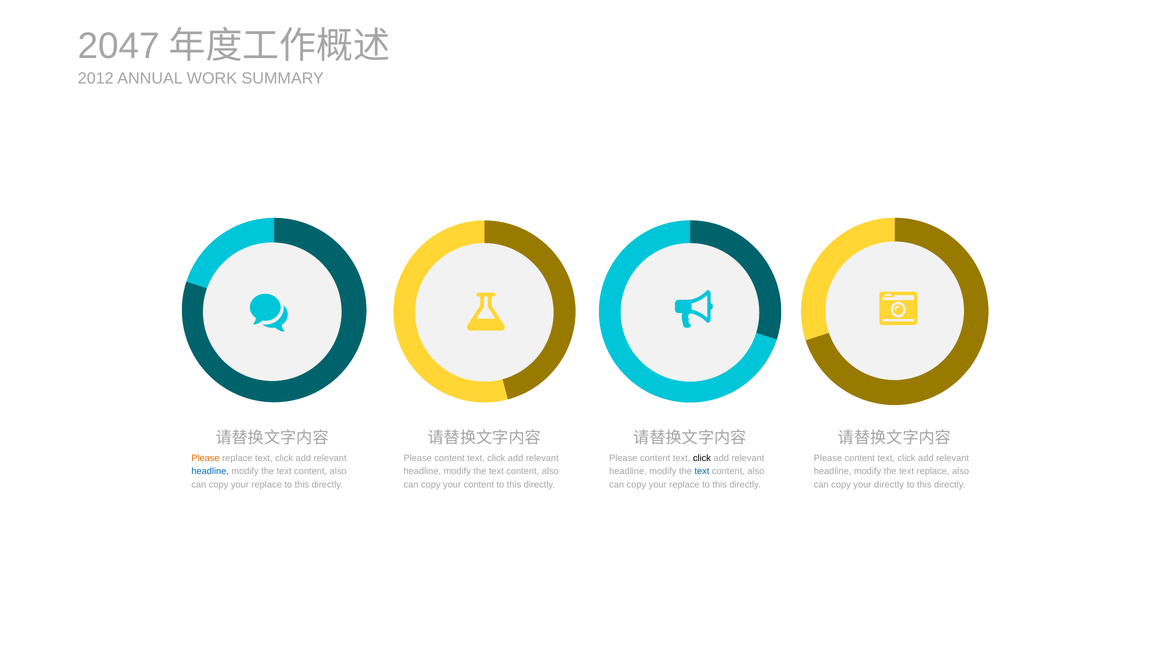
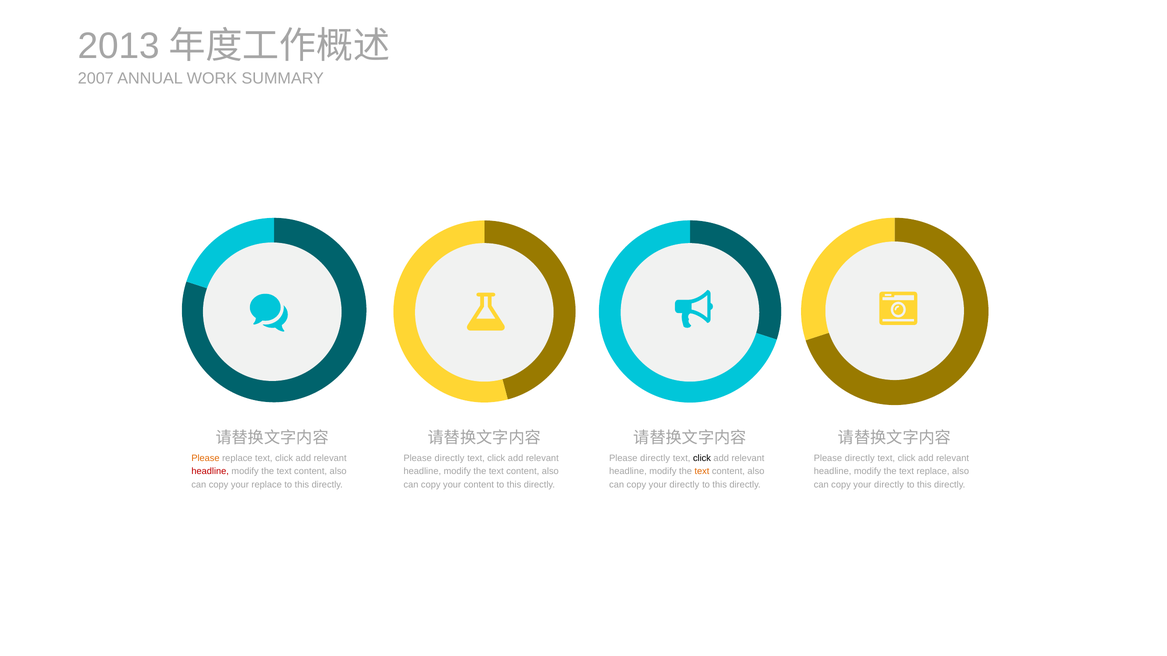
2047: 2047 -> 2013
2012: 2012 -> 2007
content at (450, 458): content -> directly
content at (655, 458): content -> directly
content at (860, 458): content -> directly
headline at (210, 472) colour: blue -> red
text at (702, 472) colour: blue -> orange
replace at (684, 485): replace -> directly
